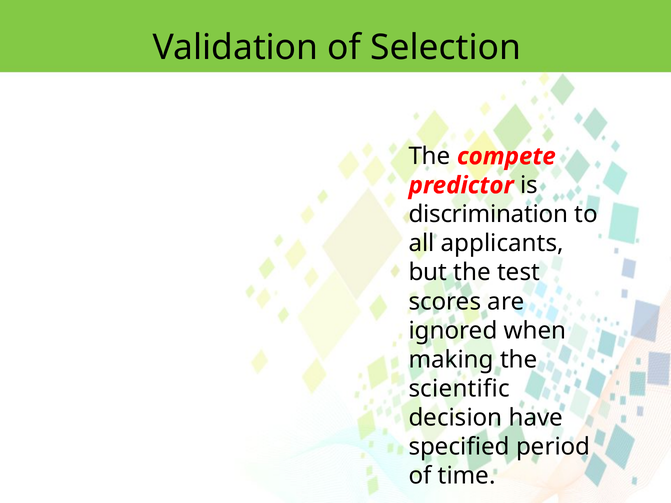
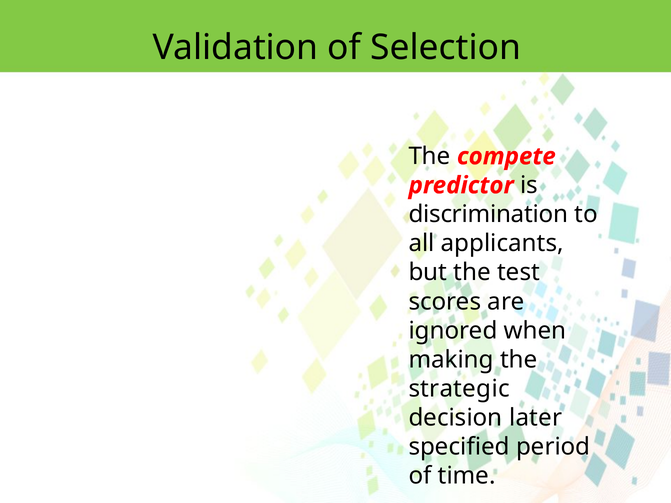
scientific: scientific -> strategic
have: have -> later
